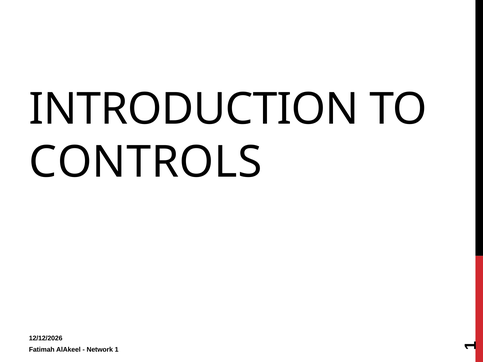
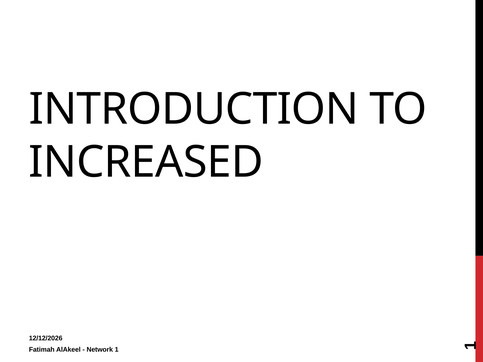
CONTROLS: CONTROLS -> INCREASED
